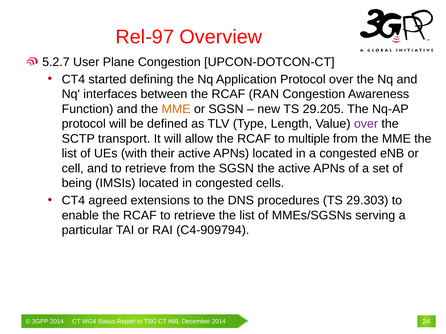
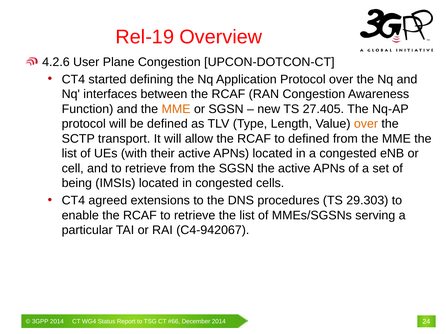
Rel-97: Rel-97 -> Rel-19
5.2.7: 5.2.7 -> 4.2.6
29.205: 29.205 -> 27.405
over at (366, 124) colour: purple -> orange
to multiple: multiple -> defined
C4-909794: C4-909794 -> C4-942067
